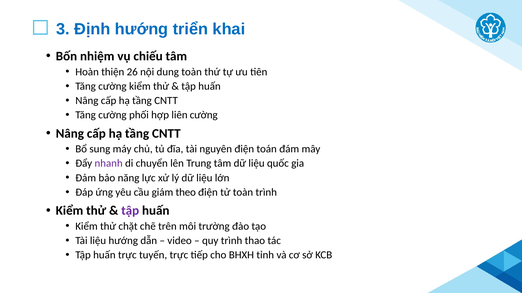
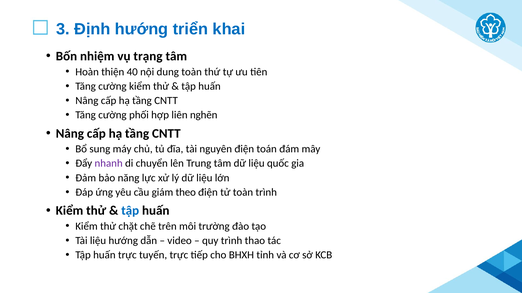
chiếu: chiếu -> trạng
26: 26 -> 40
liên cường: cường -> nghẽn
tập at (130, 211) colour: purple -> blue
